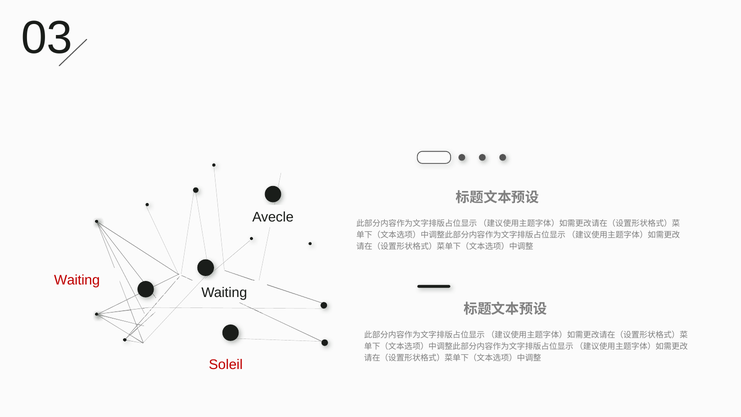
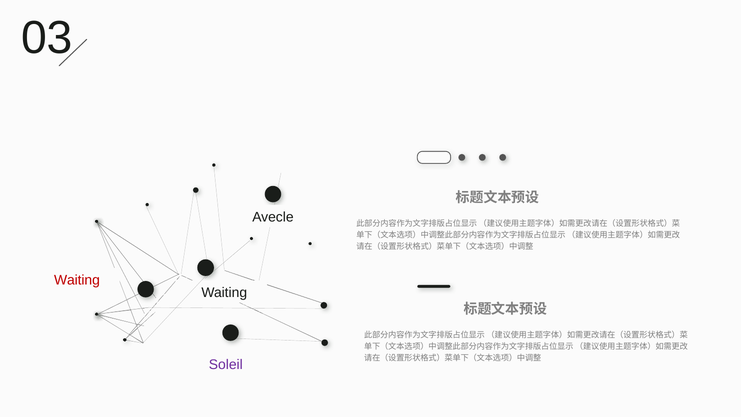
Soleil colour: red -> purple
